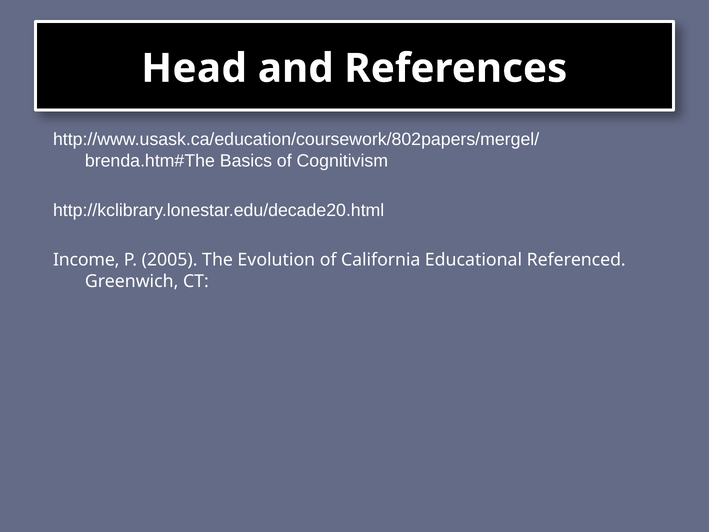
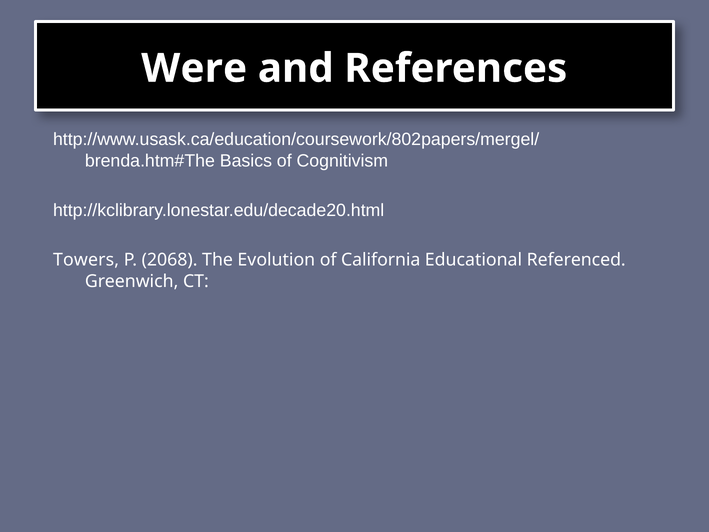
Head: Head -> Were
Income: Income -> Towers
2005: 2005 -> 2068
